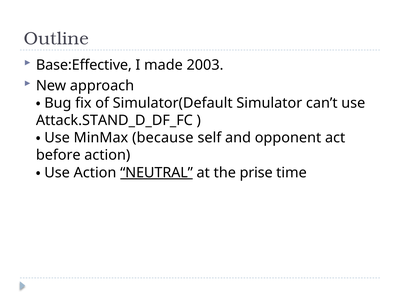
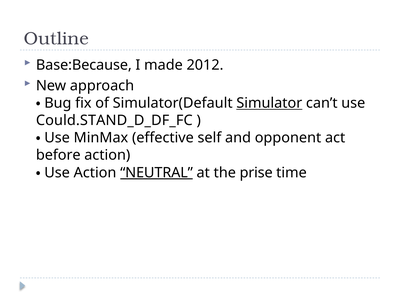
Base:Effective: Base:Effective -> Base:Because
2003: 2003 -> 2012
Simulator underline: none -> present
Attack.STAND_D_DF_FC: Attack.STAND_D_DF_FC -> Could.STAND_D_DF_FC
because: because -> effective
